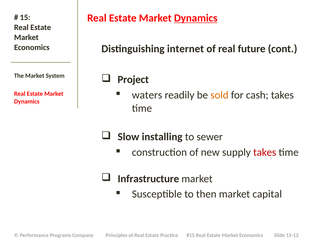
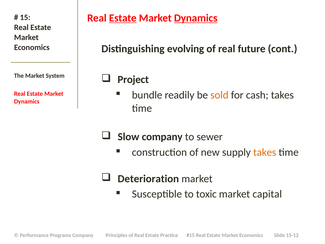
Estate at (123, 18) underline: none -> present
internet: internet -> evolving
waters: waters -> bundle
Slow installing: installing -> company
takes at (265, 152) colour: red -> orange
Infrastructure: Infrastructure -> Deterioration
then: then -> toxic
